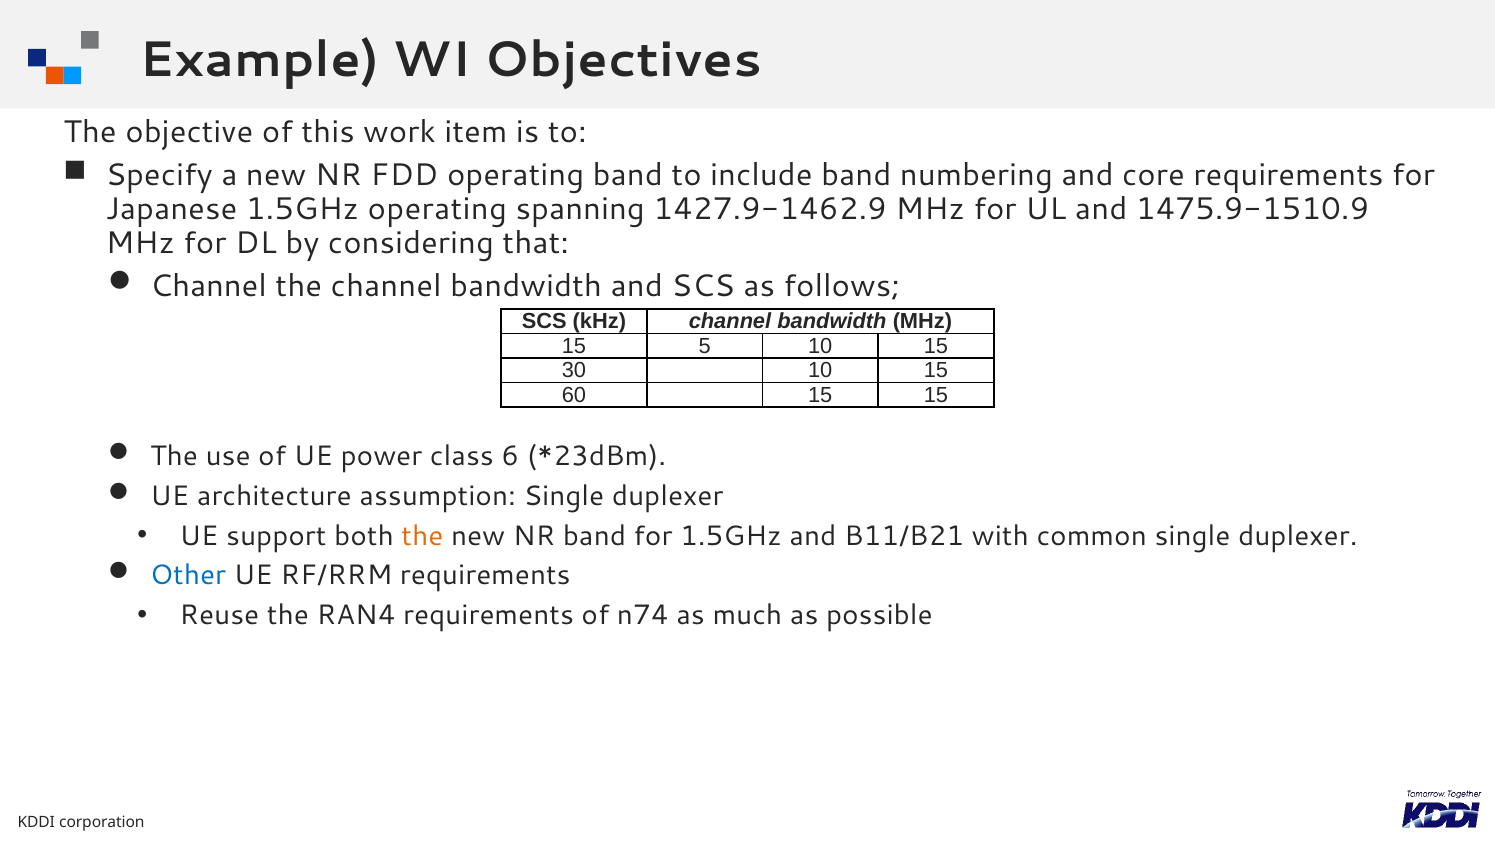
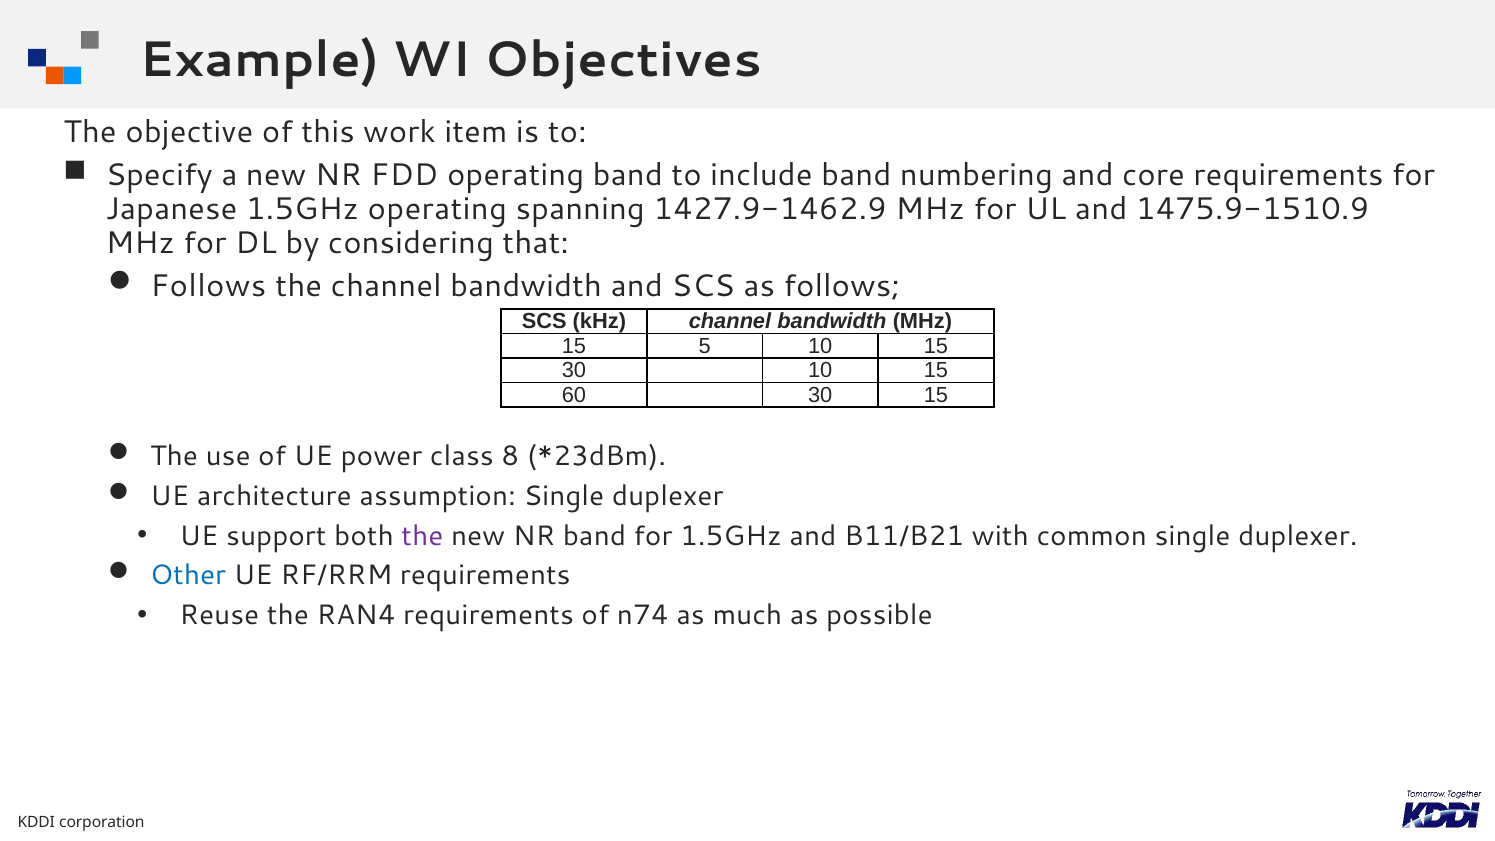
Channel at (209, 286): Channel -> Follows
60 15: 15 -> 30
class 6: 6 -> 8
the at (422, 536) colour: orange -> purple
